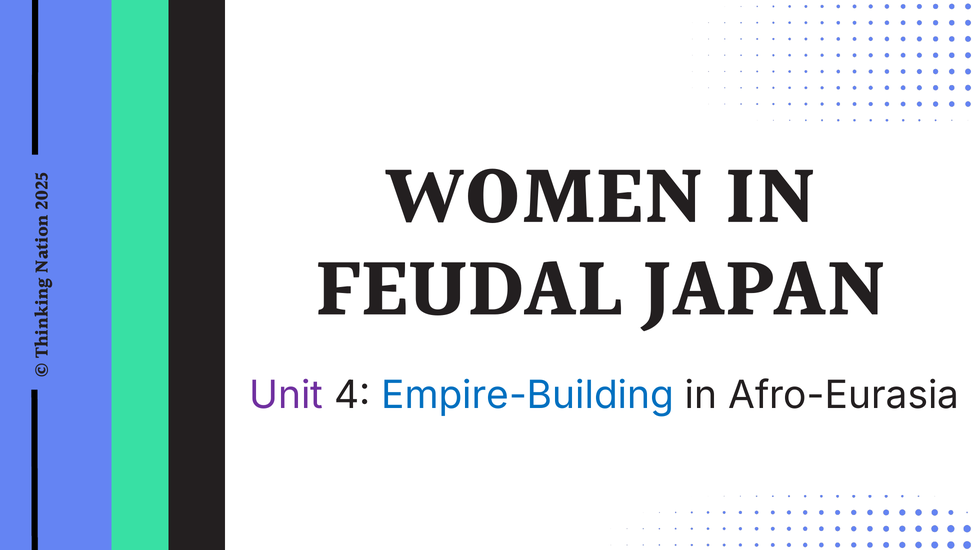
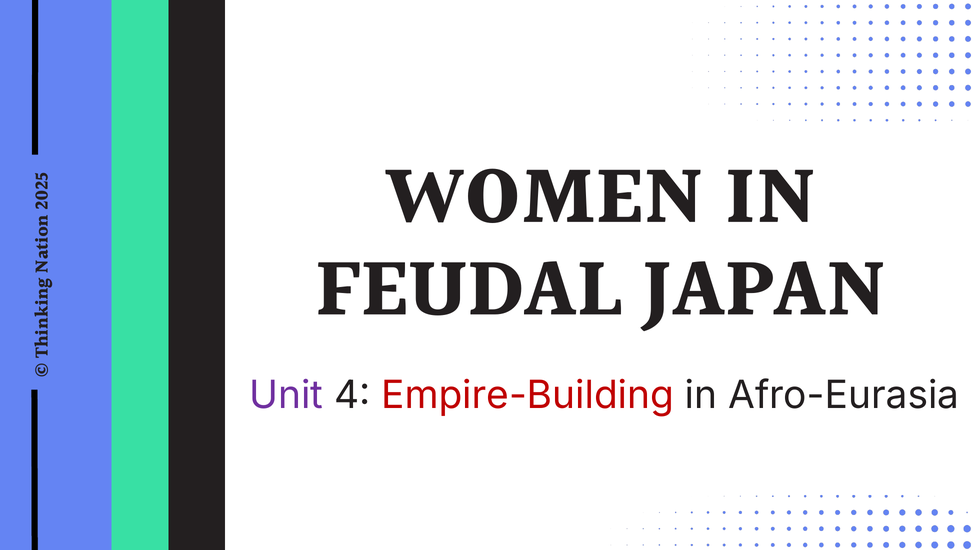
Empire-Building colour: blue -> red
